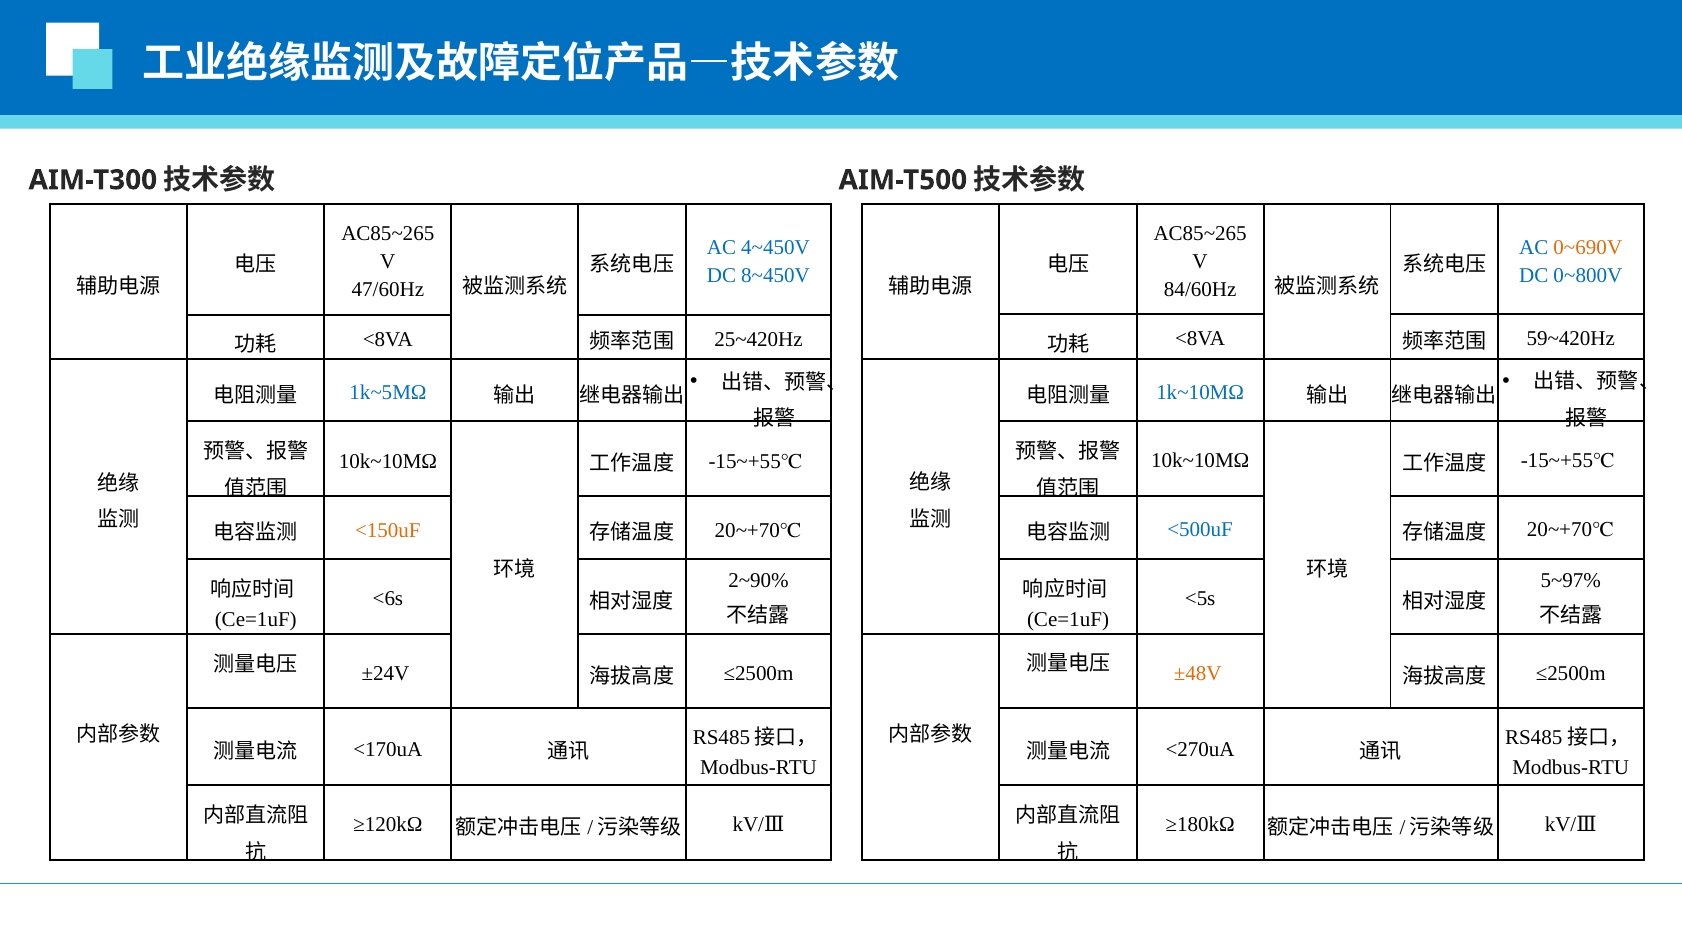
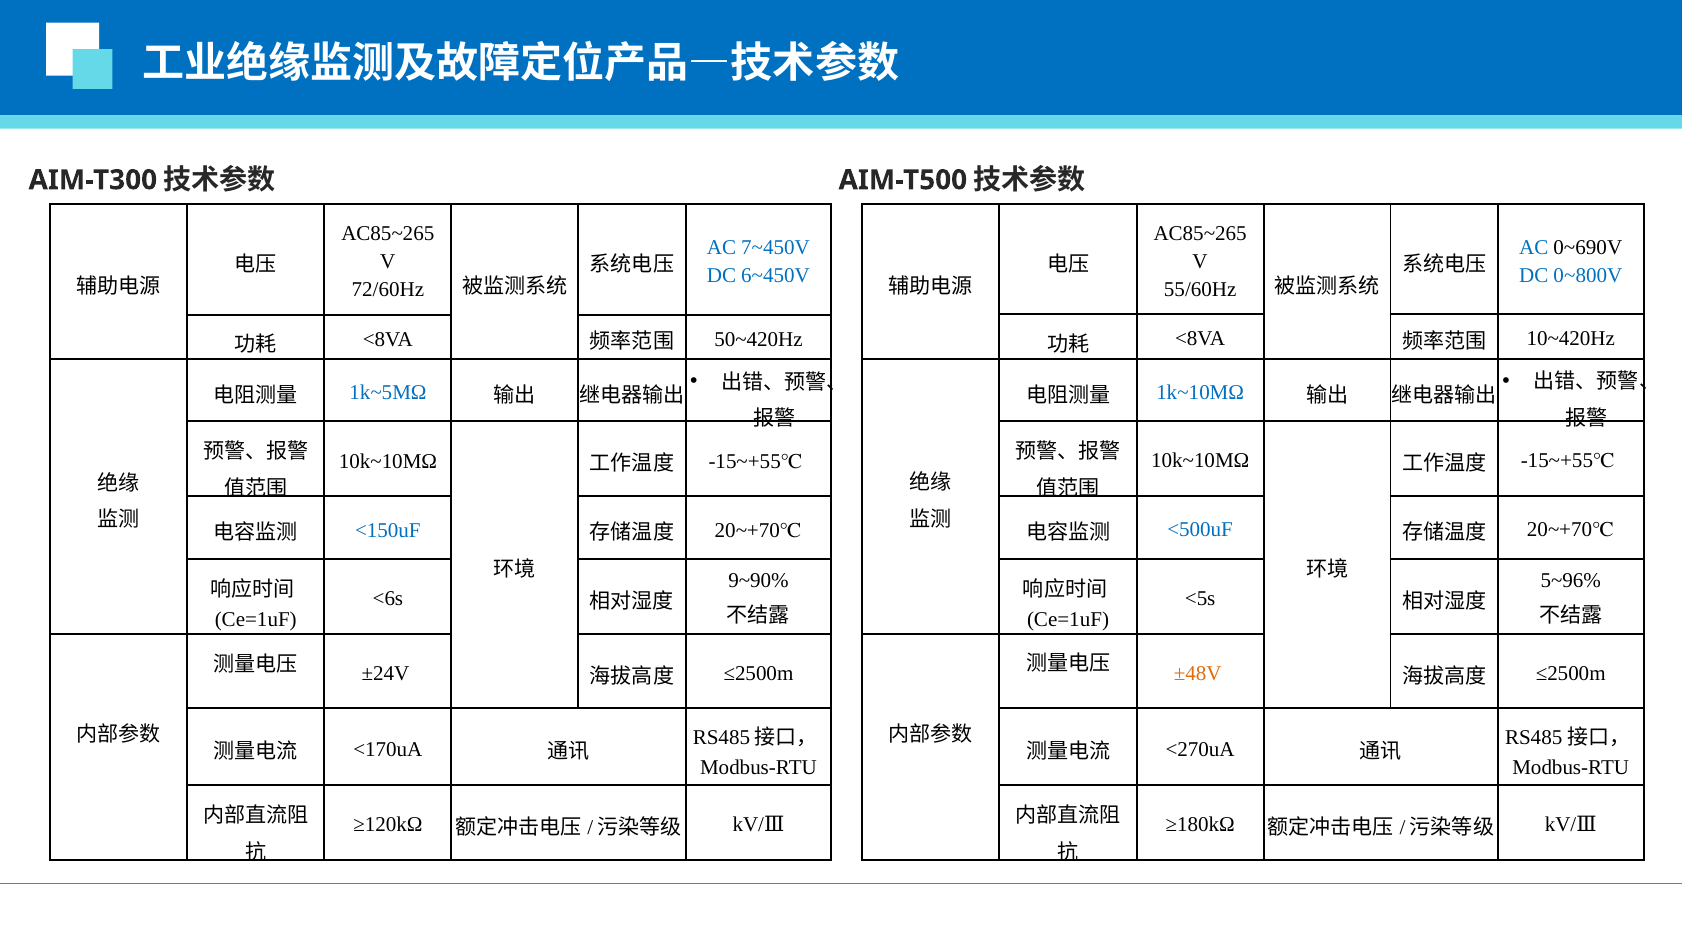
4~450V: 4~450V -> 7~450V
0~690V colour: orange -> black
8~450V: 8~450V -> 6~450V
84/60Hz: 84/60Hz -> 55/60Hz
47/60Hz: 47/60Hz -> 72/60Hz
25~420Hz: 25~420Hz -> 50~420Hz
59~420Hz: 59~420Hz -> 10~420Hz
<150uF colour: orange -> blue
2~90%: 2~90% -> 9~90%
5~97%: 5~97% -> 5~96%
